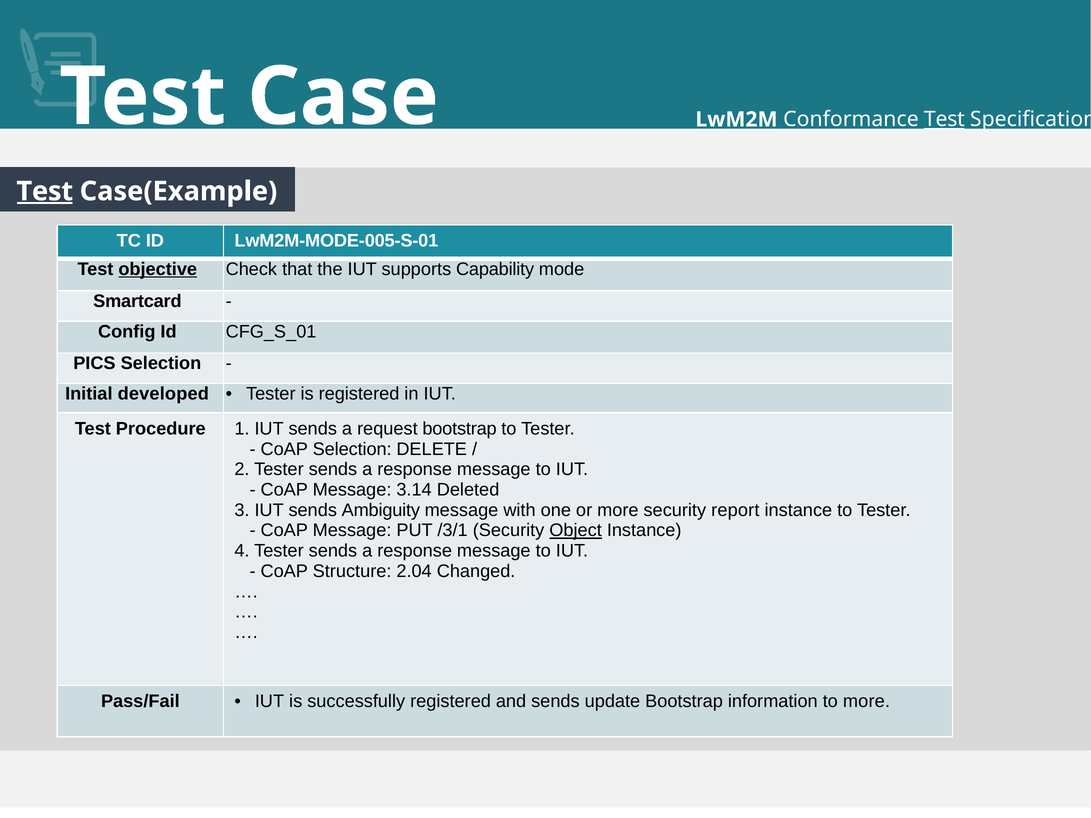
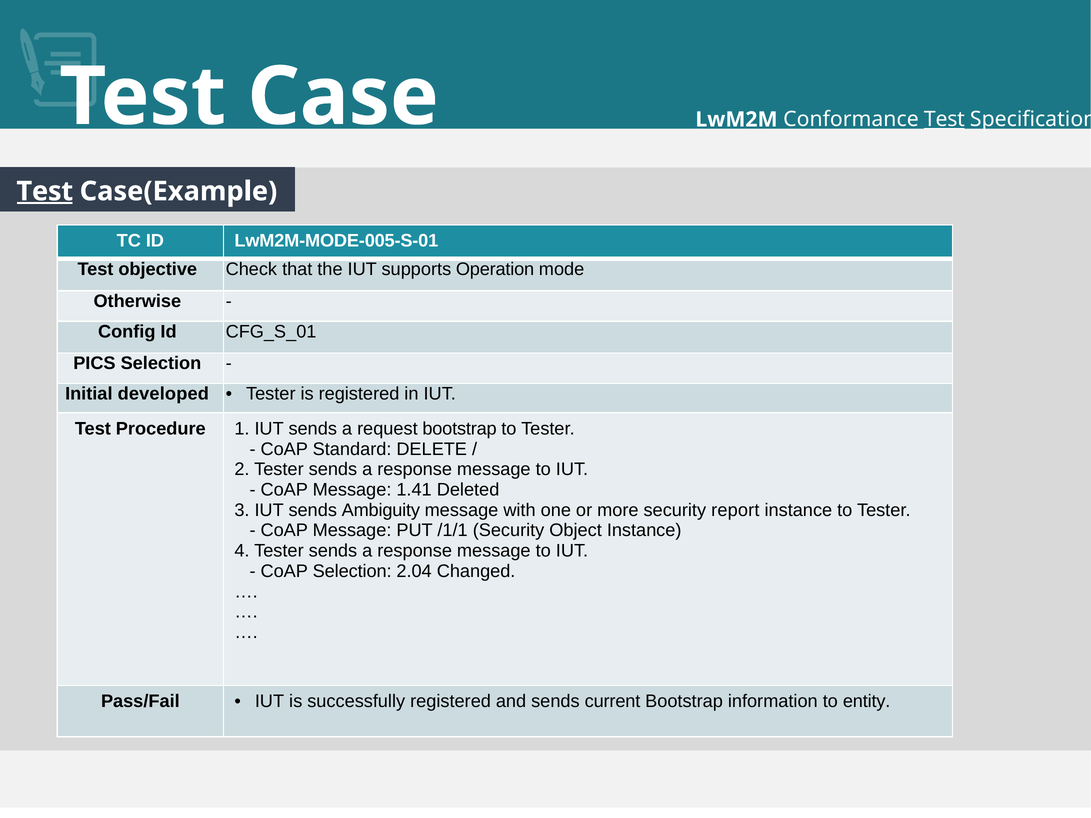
objective underline: present -> none
Capability: Capability -> Operation
Smartcard: Smartcard -> Otherwise
CoAP Selection: Selection -> Standard
3.14: 3.14 -> 1.41
/3/1: /3/1 -> /1/1
Object underline: present -> none
CoAP Structure: Structure -> Selection
update: update -> current
to more: more -> entity
